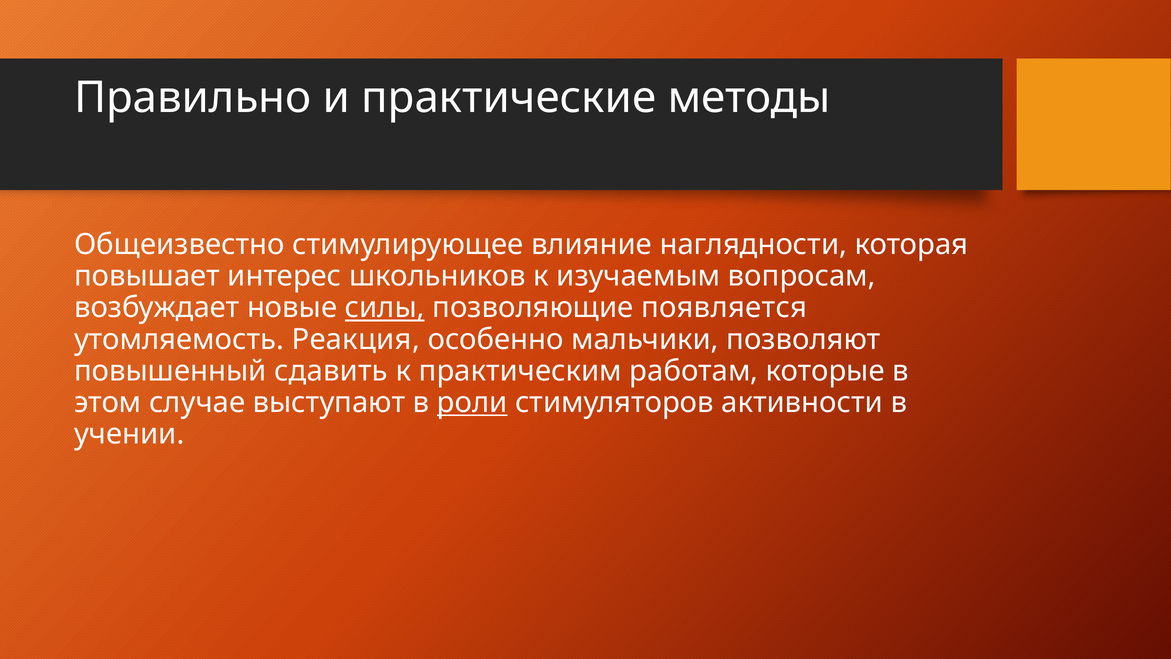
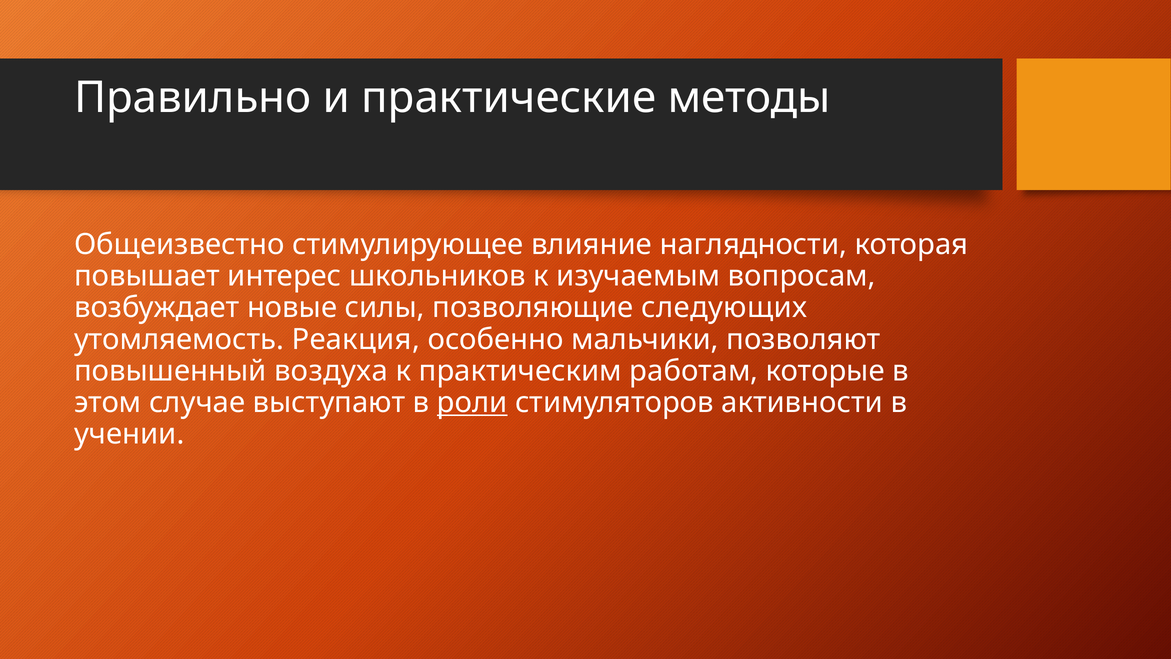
силы underline: present -> none
появляется: появляется -> следующих
сдавить: сдавить -> воздуха
